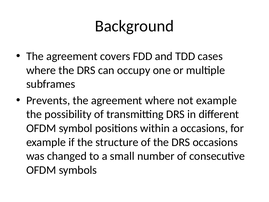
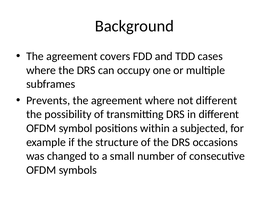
not example: example -> different
a occasions: occasions -> subjected
